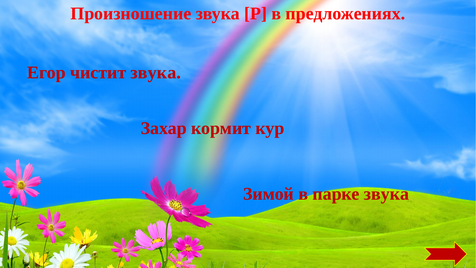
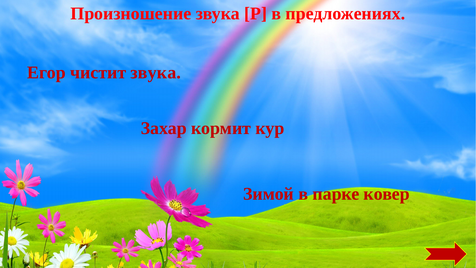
парке звука: звука -> ковер
